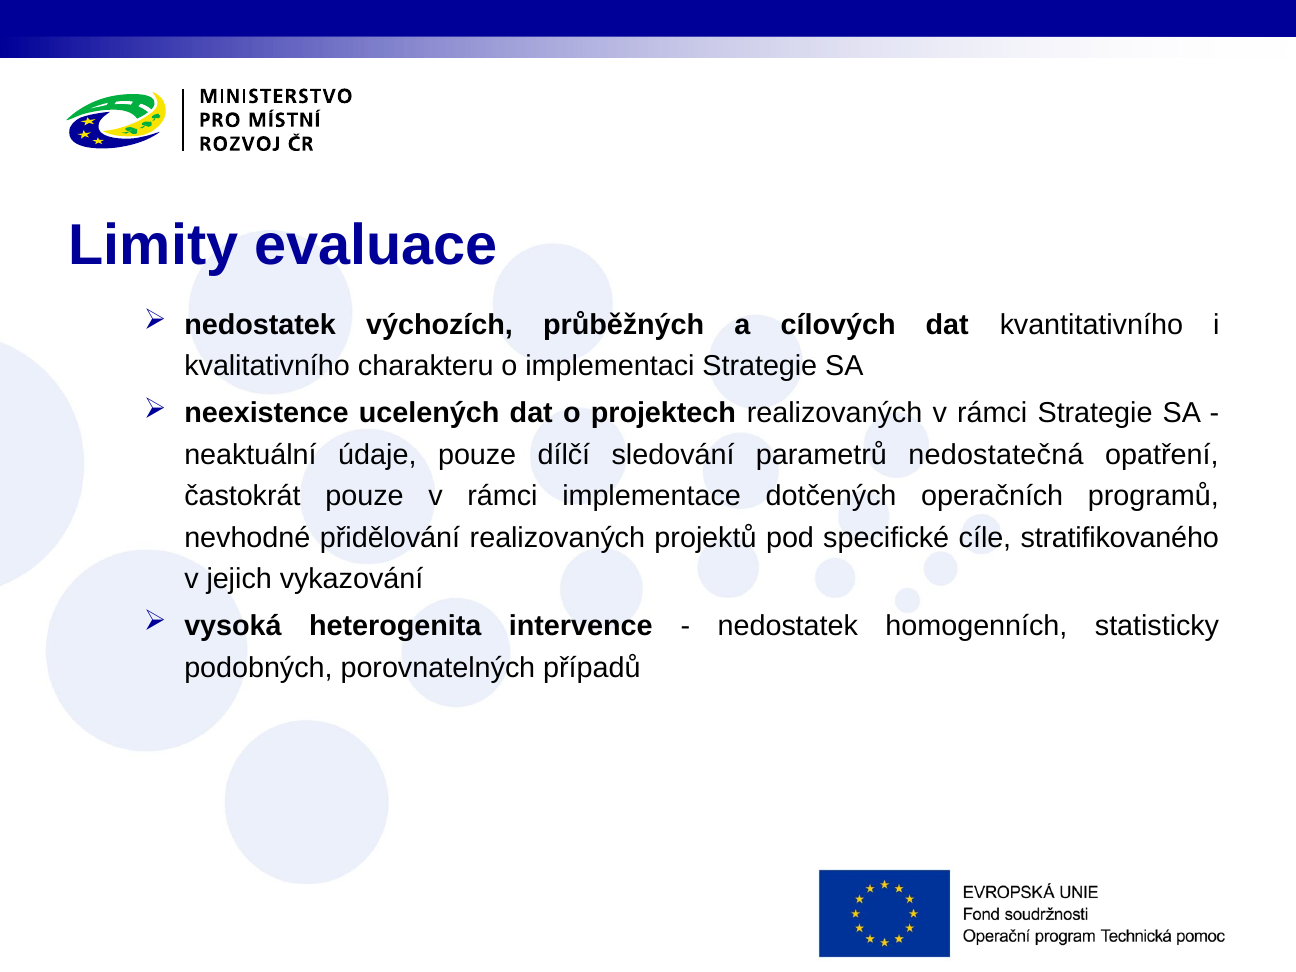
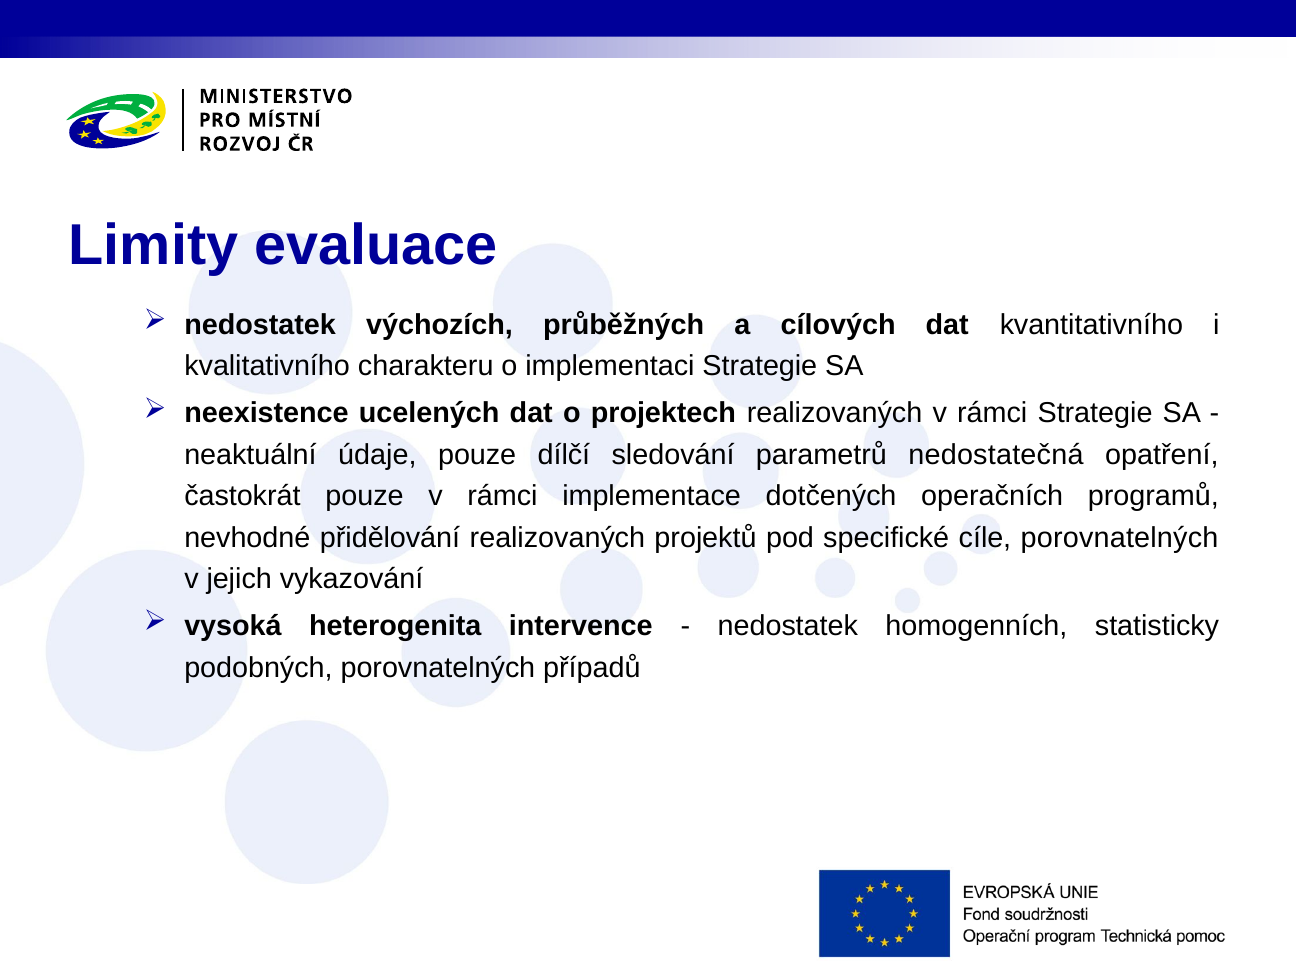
cíle stratifikovaného: stratifikovaného -> porovnatelných
